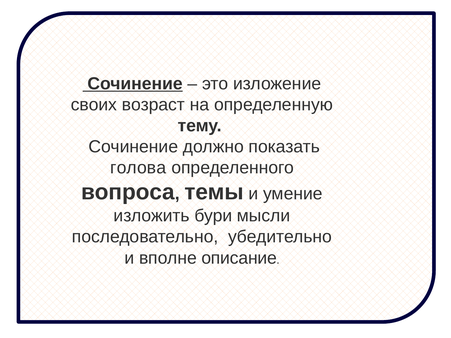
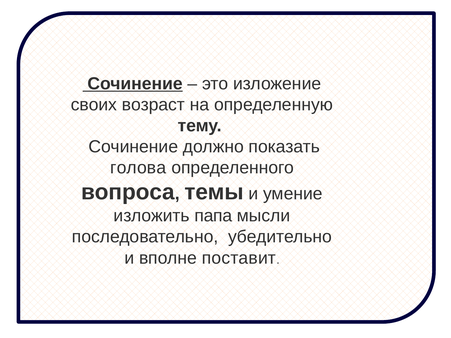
бури: бури -> папа
описание: описание -> поставит
